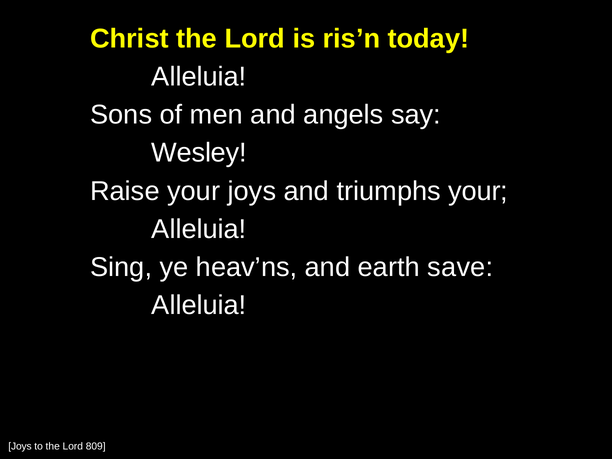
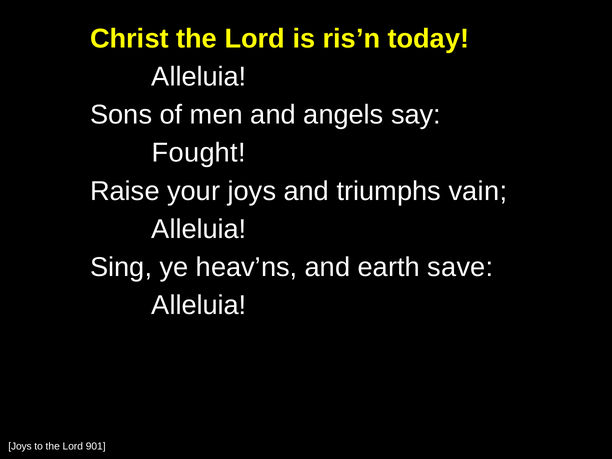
Wesley: Wesley -> Fought
triumphs your: your -> vain
809: 809 -> 901
